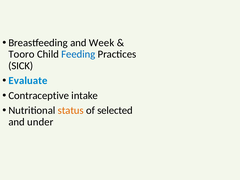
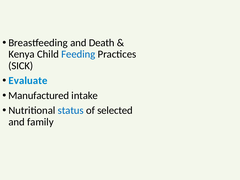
Week: Week -> Death
Tooro: Tooro -> Kenya
Contraceptive: Contraceptive -> Manufactured
status colour: orange -> blue
under: under -> family
